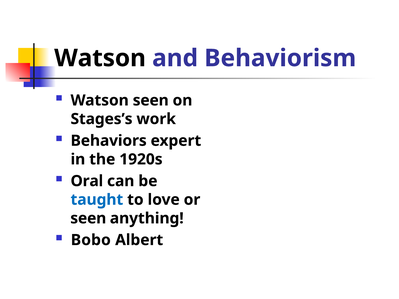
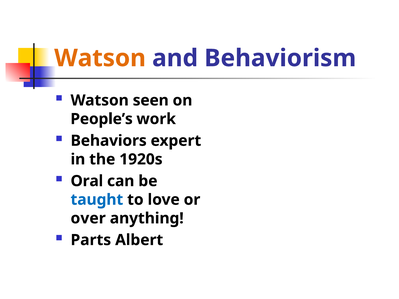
Watson at (100, 58) colour: black -> orange
Stages’s: Stages’s -> People’s
seen at (88, 218): seen -> over
Bobo: Bobo -> Parts
